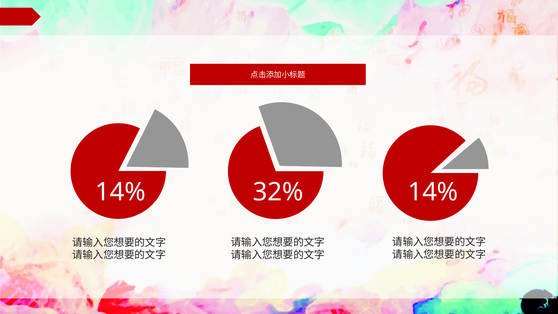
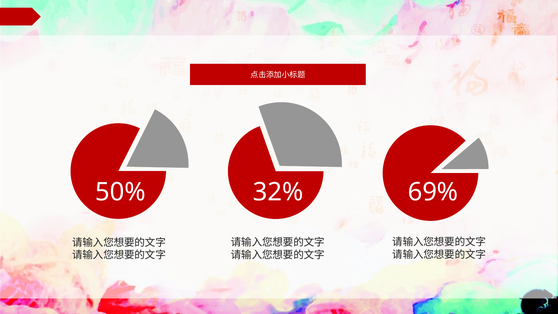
14% at (121, 192): 14% -> 50%
32% 14%: 14% -> 69%
